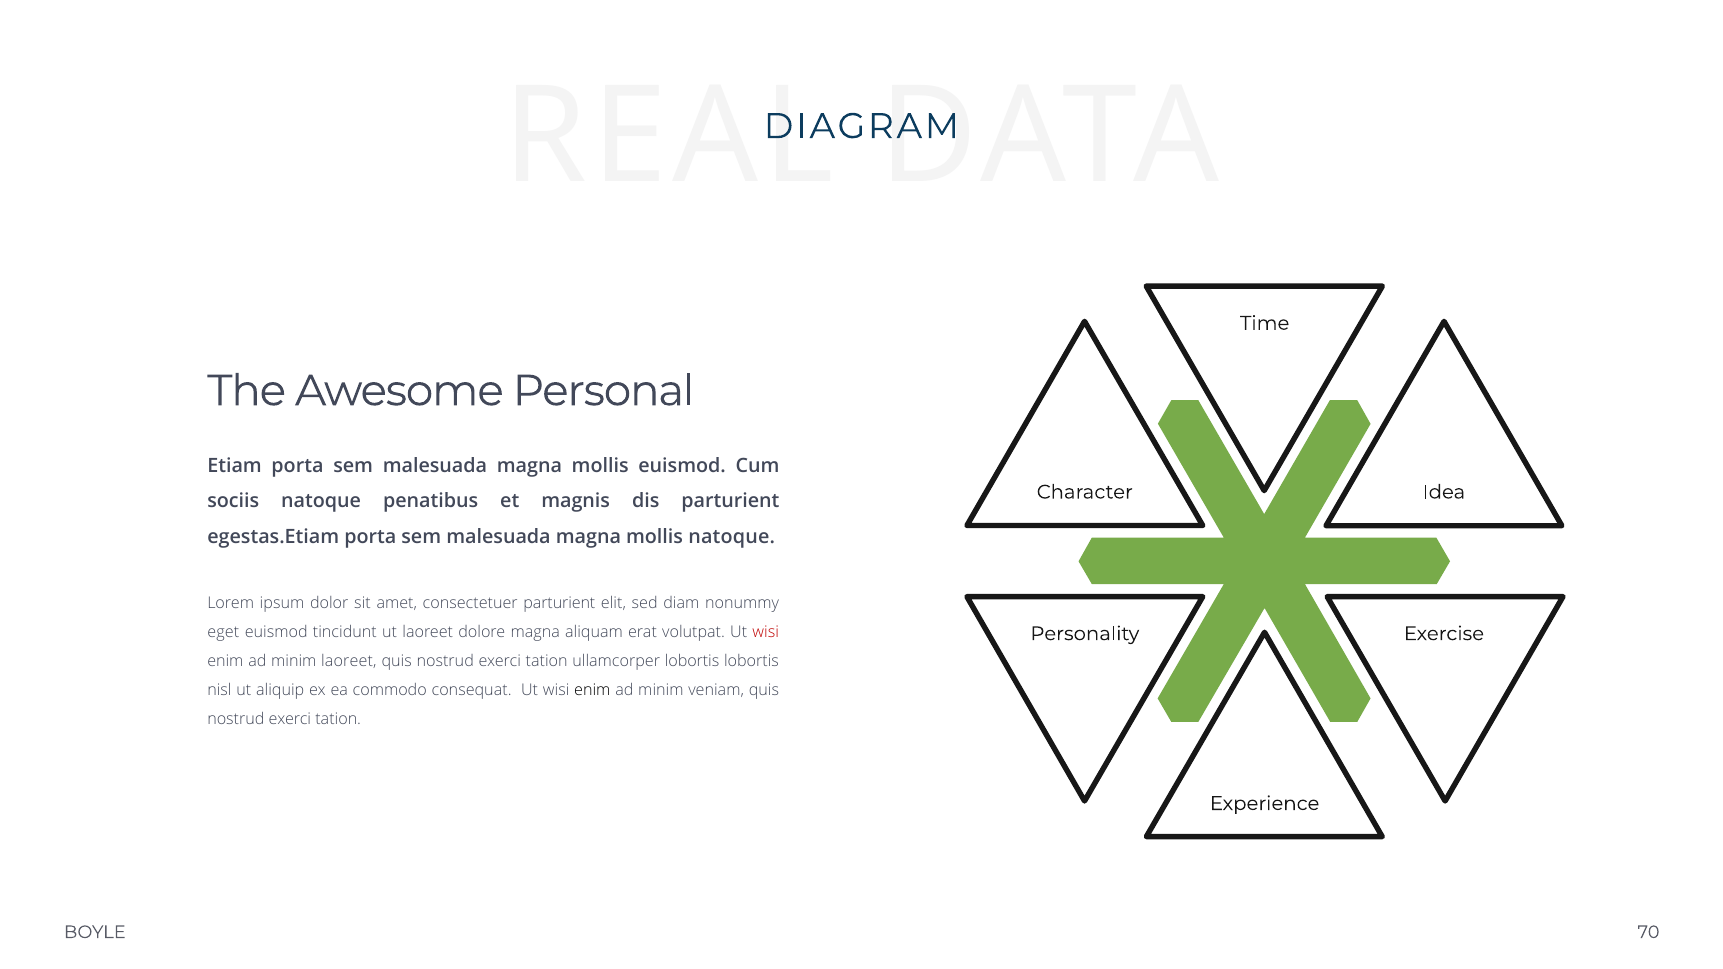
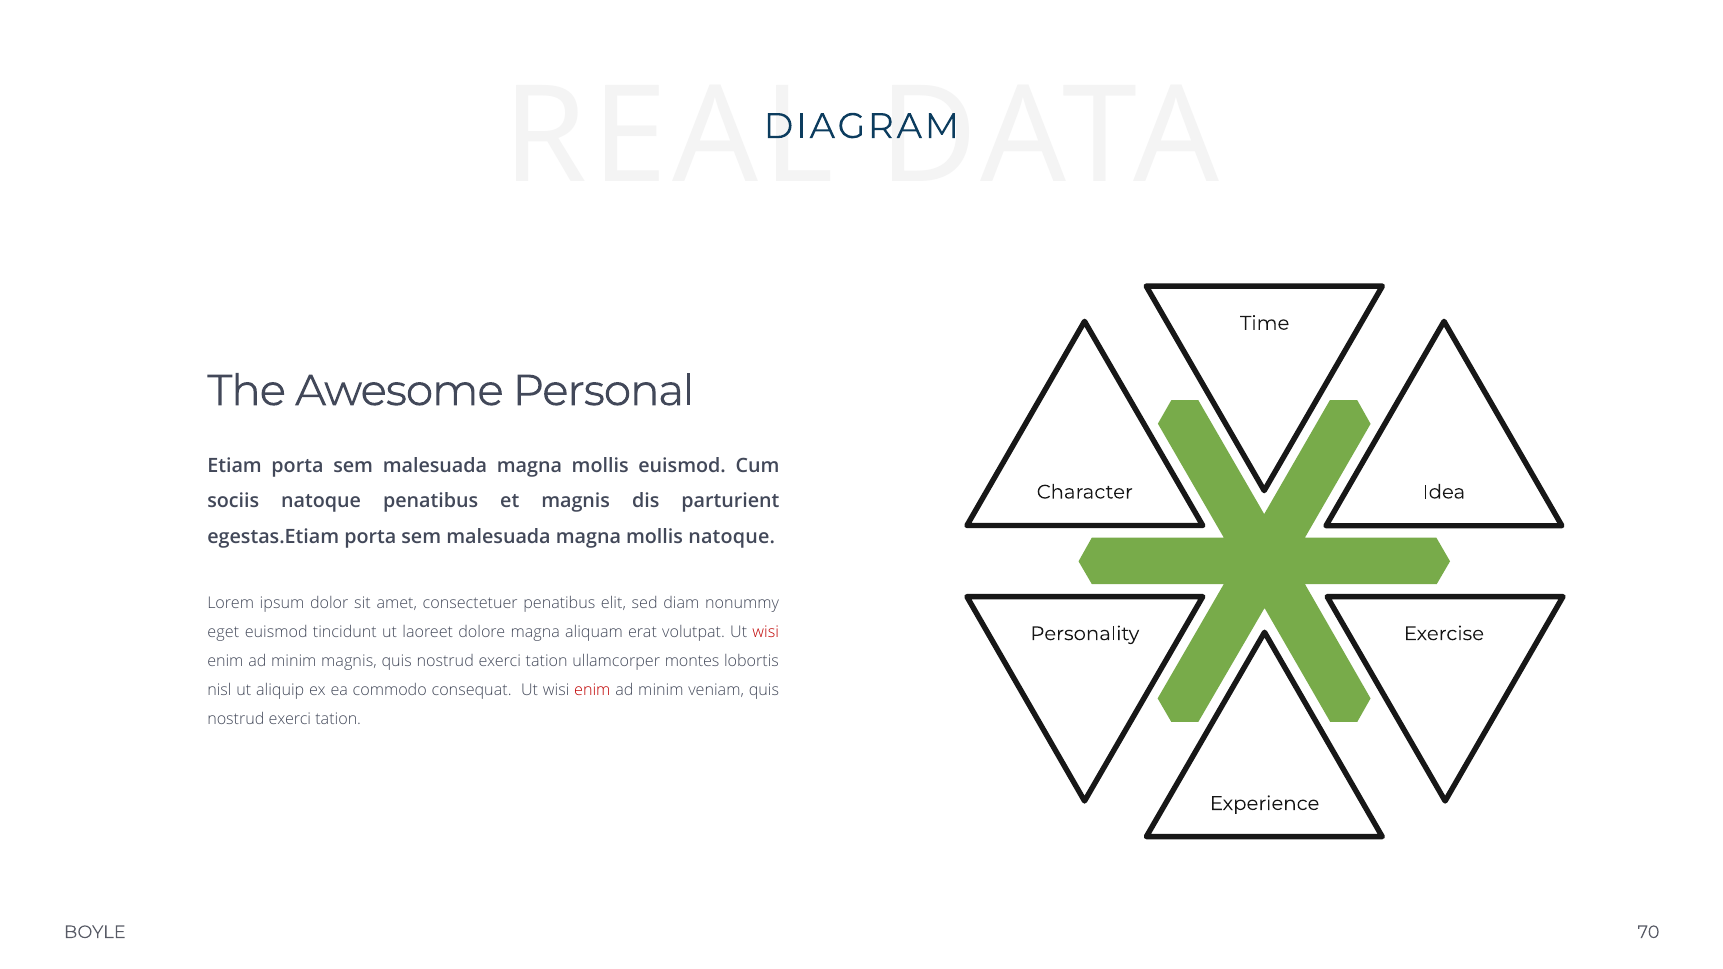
consectetuer parturient: parturient -> penatibus
minim laoreet: laoreet -> magnis
ullamcorper lobortis: lobortis -> montes
enim at (592, 691) colour: black -> red
